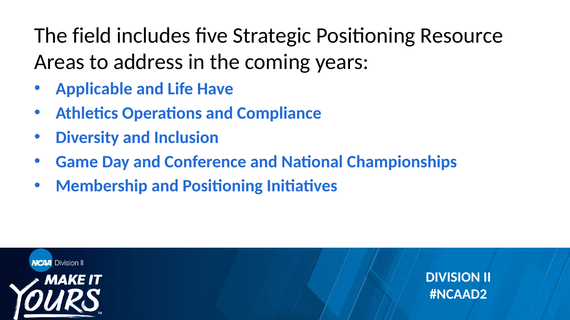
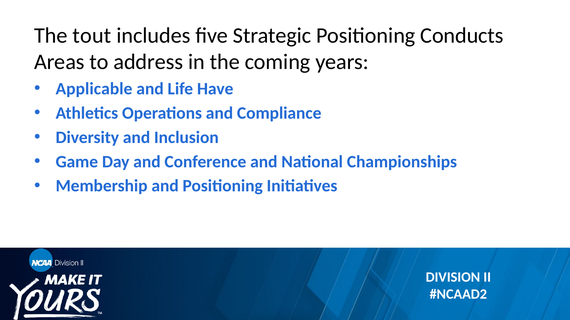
field: field -> tout
Resource: Resource -> Conducts
